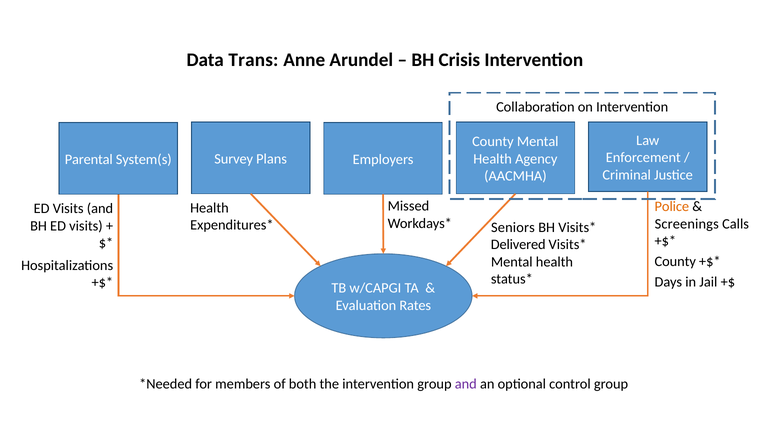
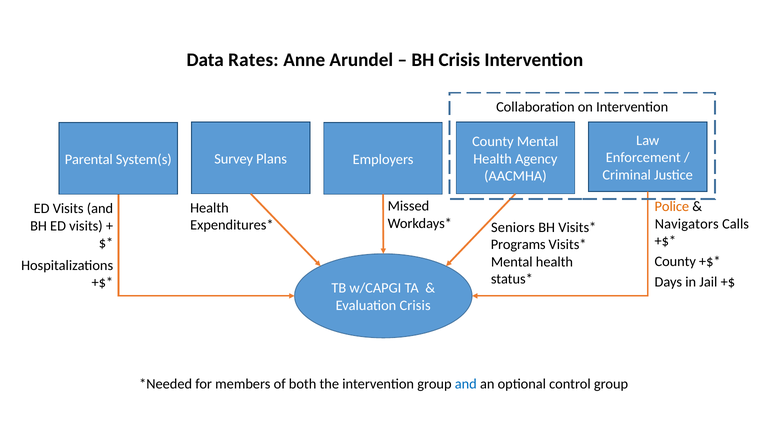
Trans: Trans -> Rates
Screenings: Screenings -> Navigators
Delivered: Delivered -> Programs
Evaluation Rates: Rates -> Crisis
and at (466, 383) colour: purple -> blue
